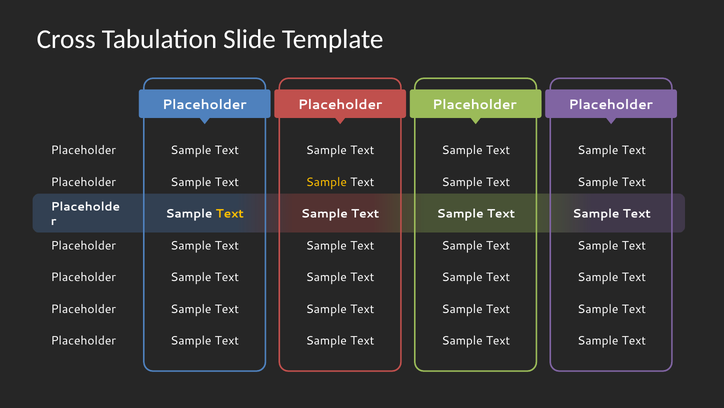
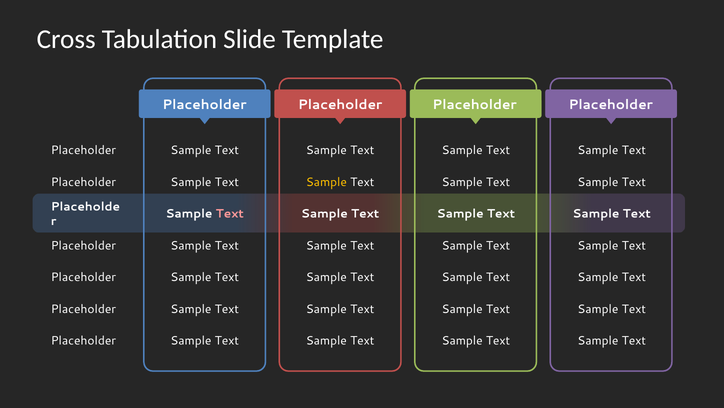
Text at (230, 214) colour: yellow -> pink
